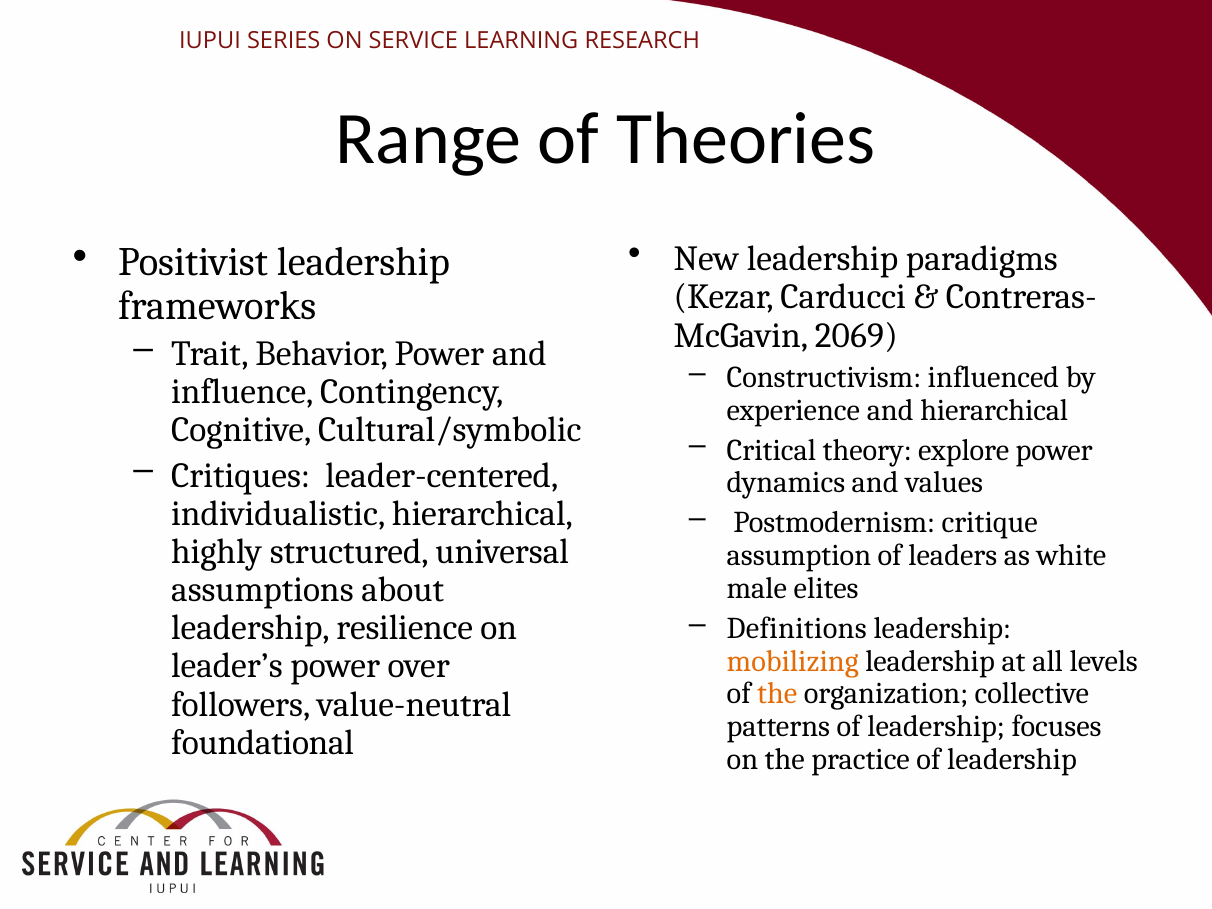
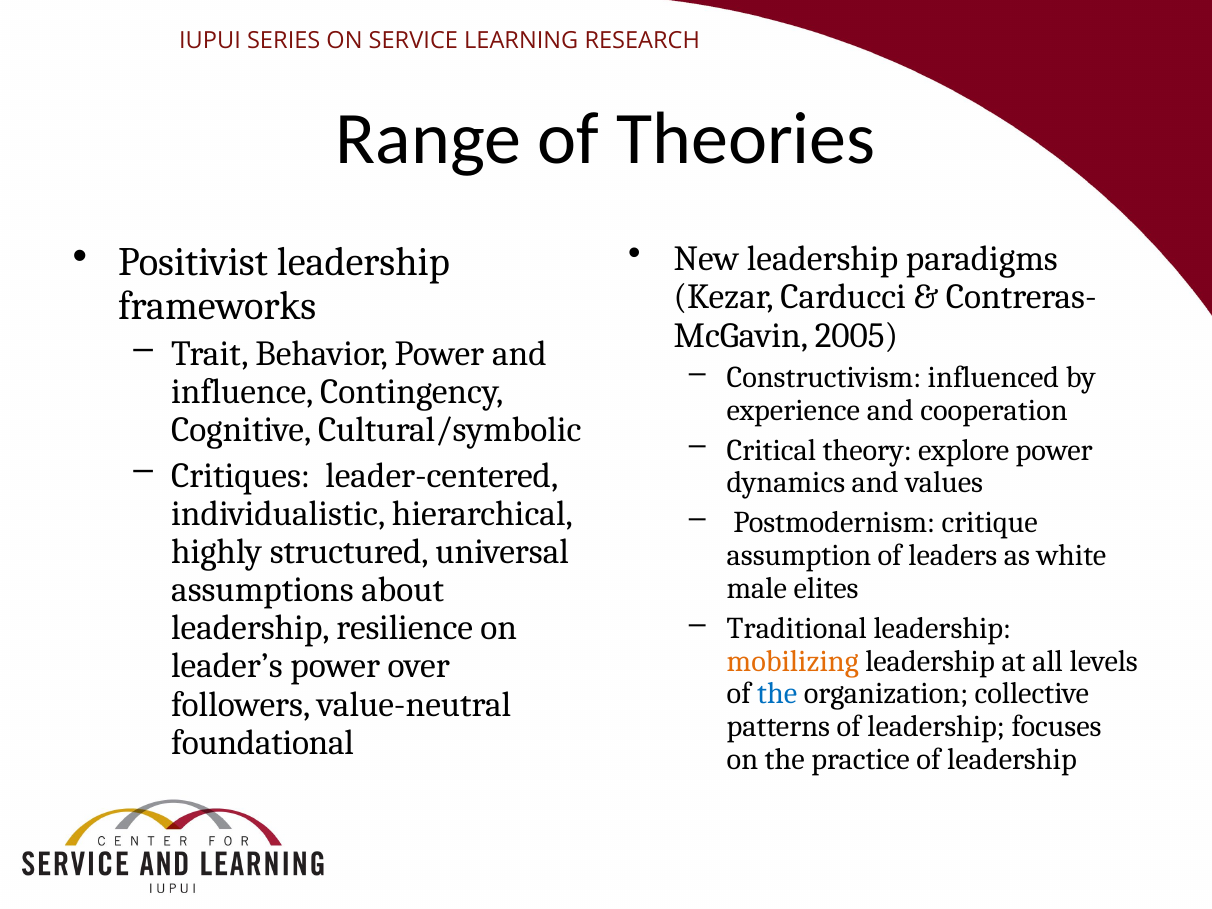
2069: 2069 -> 2005
and hierarchical: hierarchical -> cooperation
Definitions: Definitions -> Traditional
the at (777, 694) colour: orange -> blue
